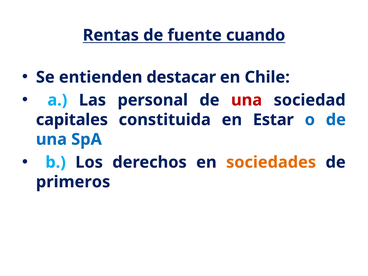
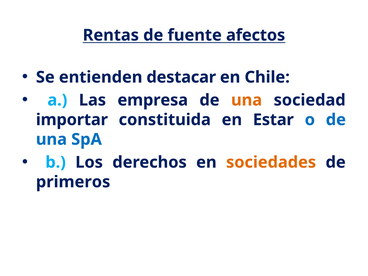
cuando: cuando -> afectos
personal: personal -> empresa
una at (247, 100) colour: red -> orange
capitales: capitales -> importar
